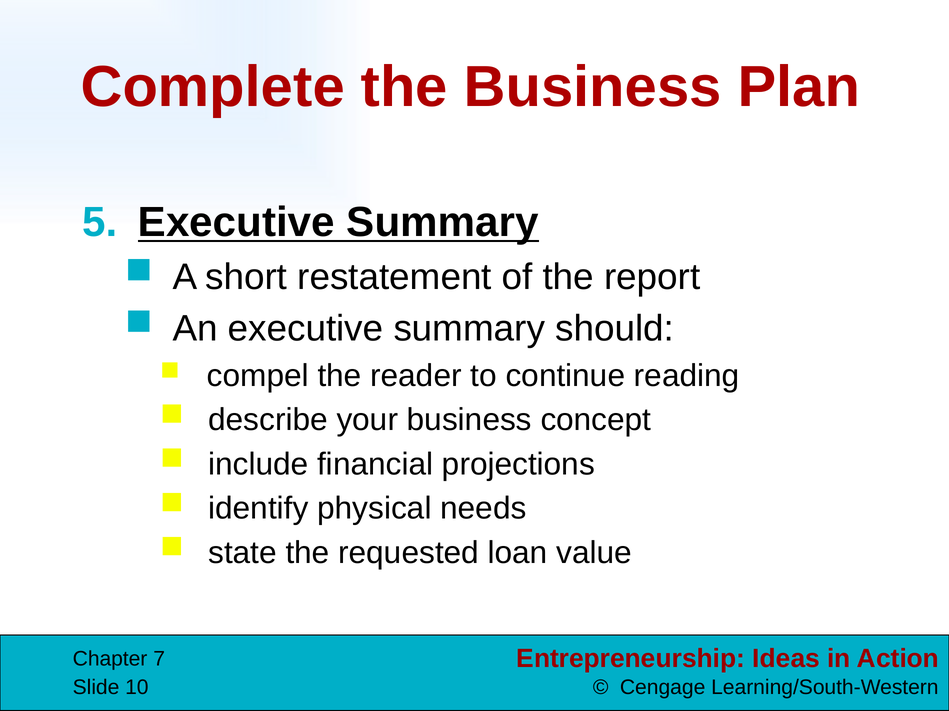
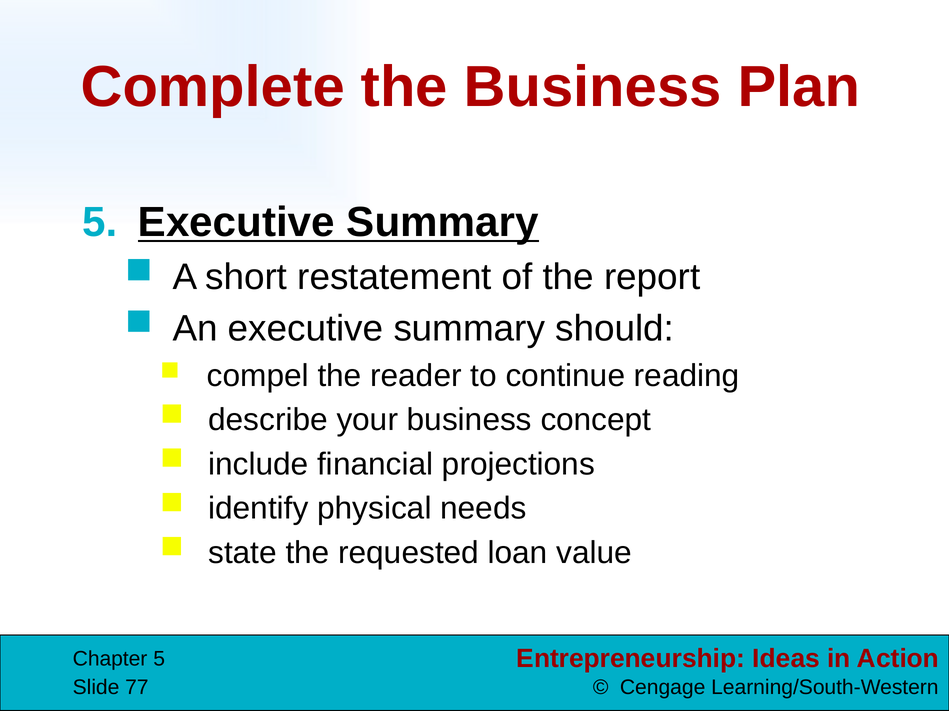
Chapter 7: 7 -> 5
10: 10 -> 77
